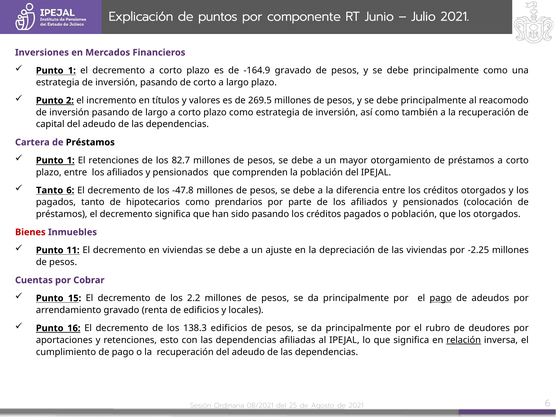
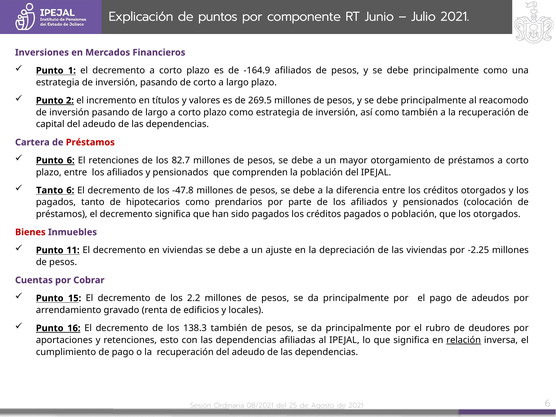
-164.9 gravado: gravado -> afiliados
Préstamos at (90, 142) colour: black -> red
1 at (71, 160): 1 -> 6
sido pasando: pasando -> pagados
pago at (441, 298) underline: present -> none
138.3 edificios: edificios -> también
